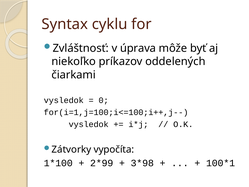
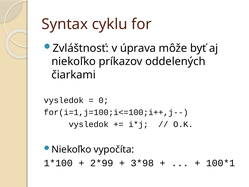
Zátvorky at (71, 149): Zátvorky -> Niekoľko
